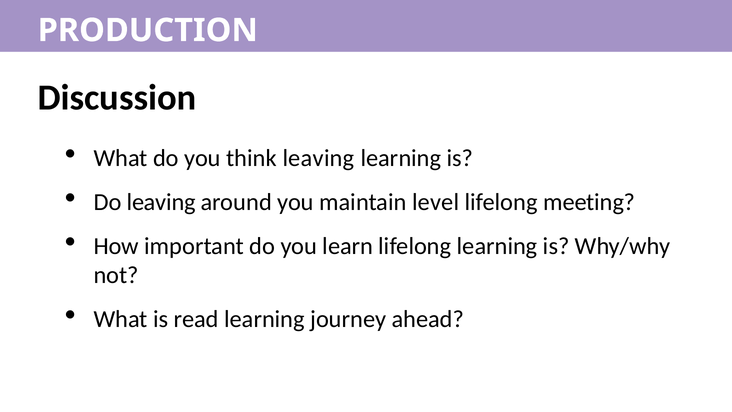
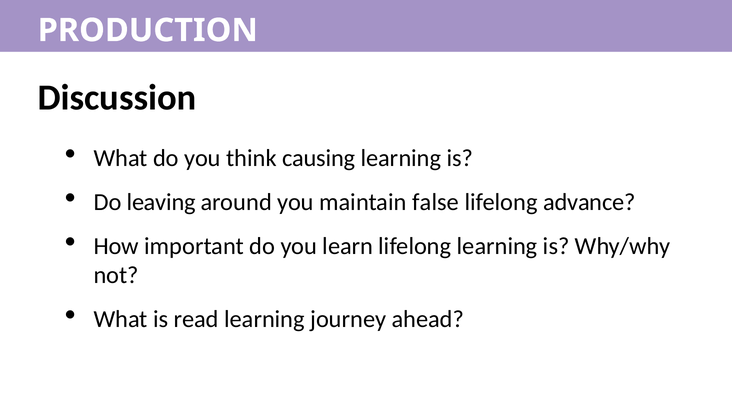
think leaving: leaving -> causing
level: level -> false
meeting: meeting -> advance
